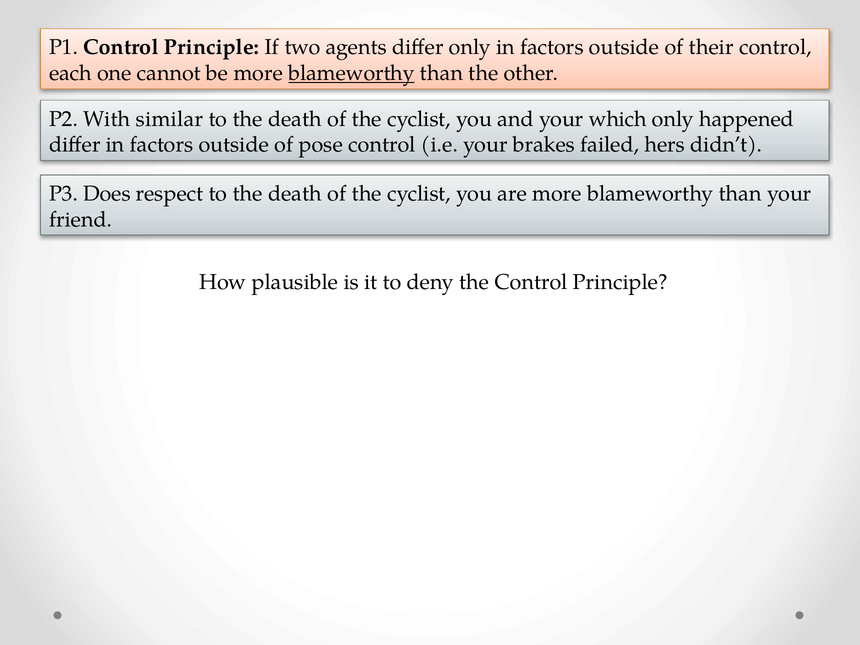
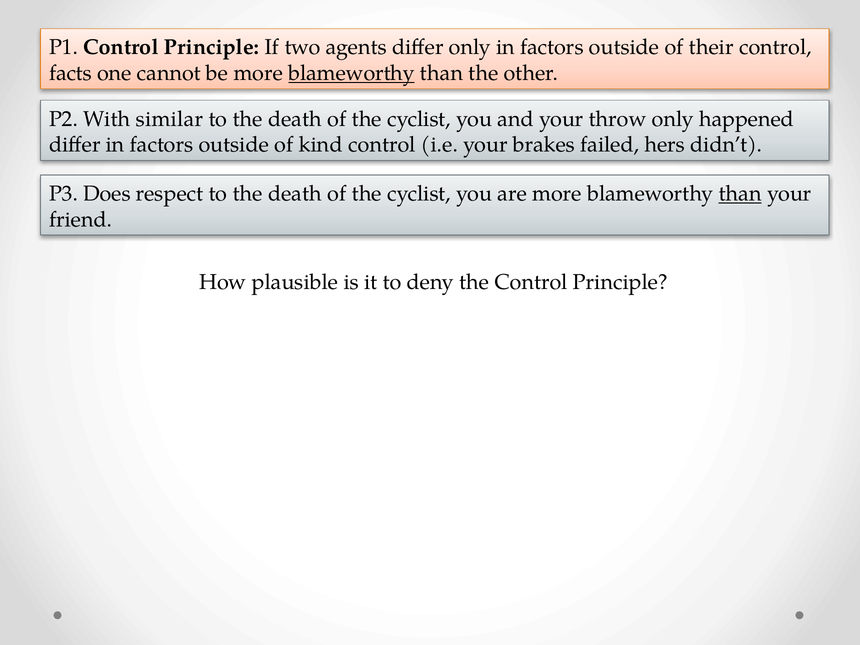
each: each -> facts
which: which -> throw
pose: pose -> kind
than at (740, 194) underline: none -> present
